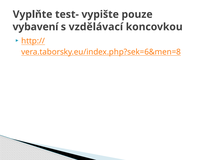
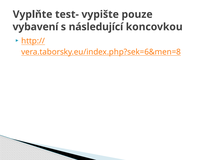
vzdělávací: vzdělávací -> následující
